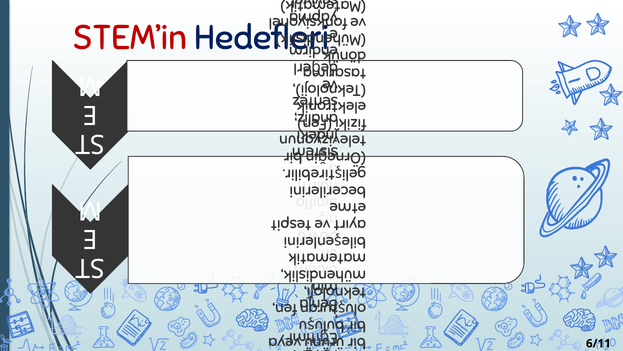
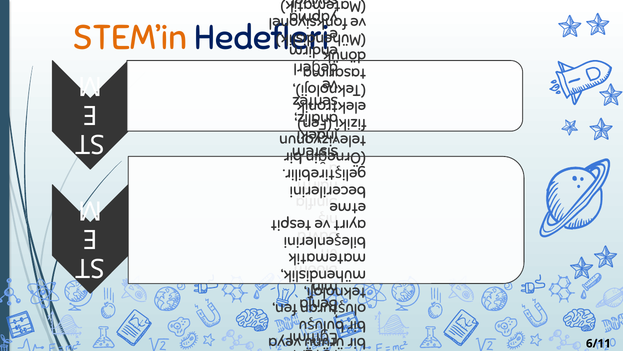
STEM’in colour: red -> orange
